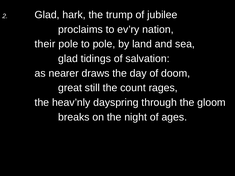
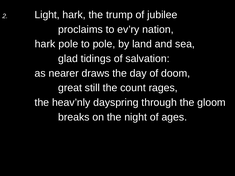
2 Glad: Glad -> Light
their at (45, 44): their -> hark
